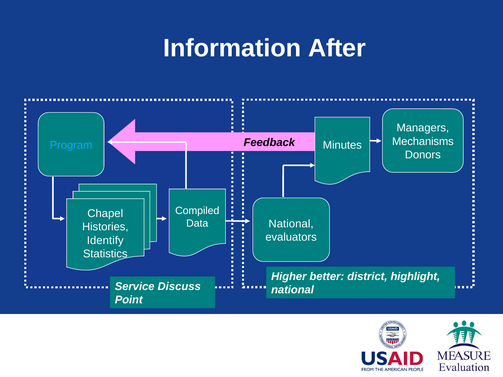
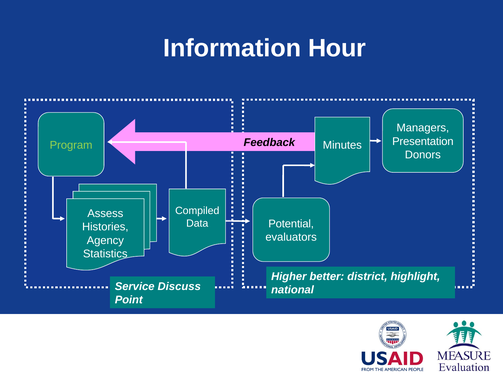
After: After -> Hour
Mechanisms: Mechanisms -> Presentation
Program colour: light blue -> light green
Chapel: Chapel -> Assess
National at (291, 224): National -> Potential
Identify: Identify -> Agency
